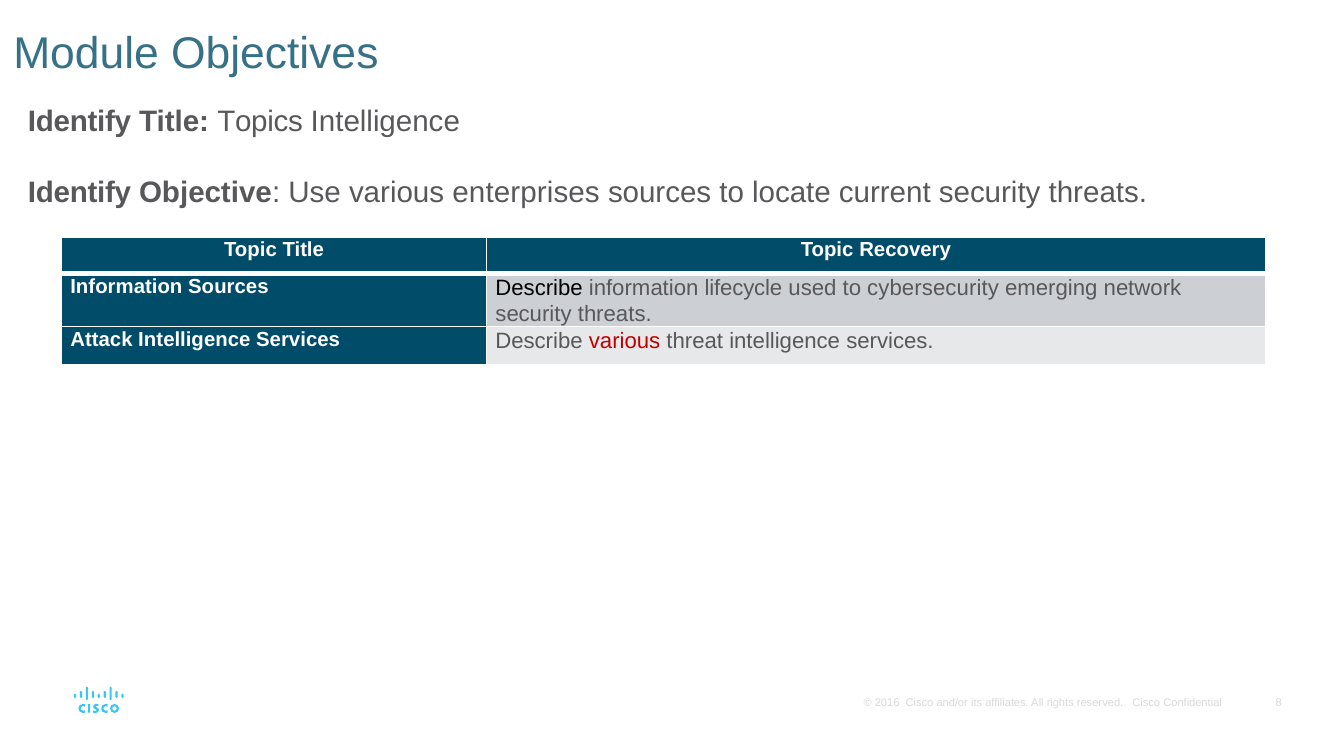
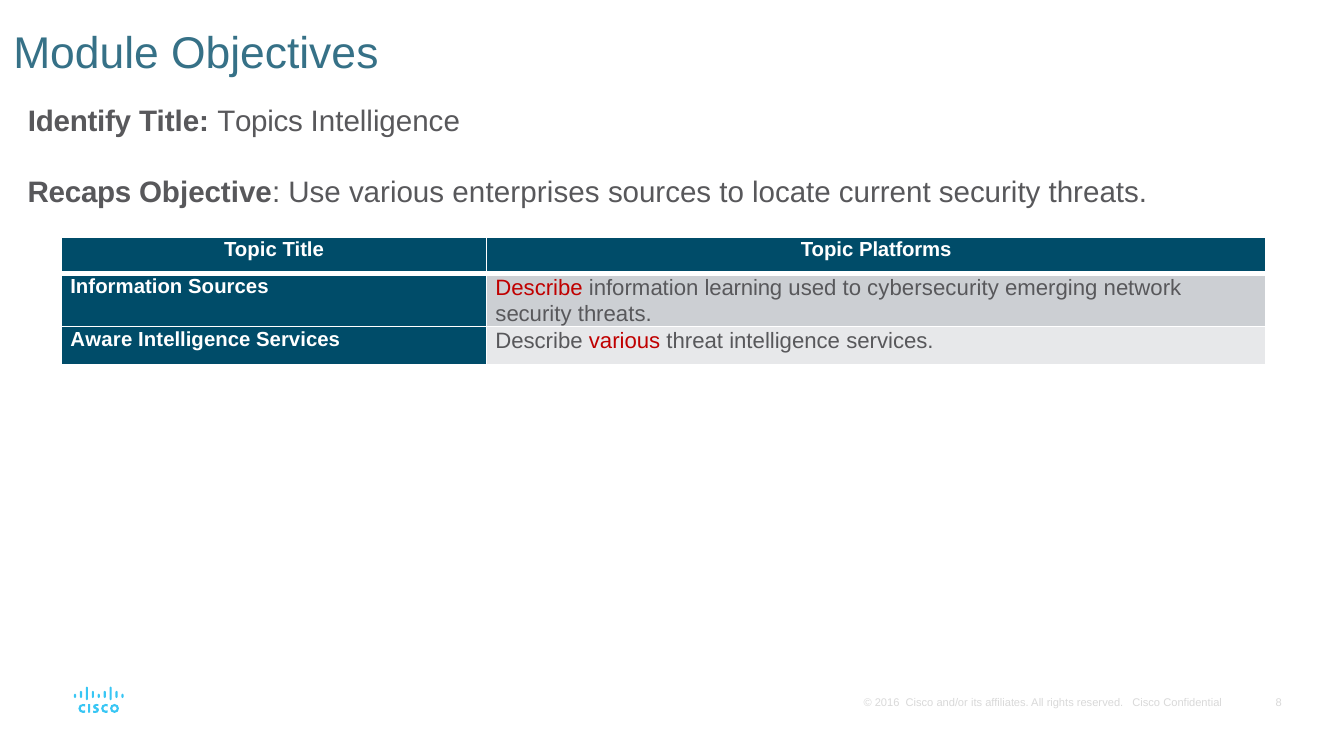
Identify at (79, 193): Identify -> Recaps
Recovery: Recovery -> Platforms
Describe at (539, 288) colour: black -> red
lifecycle: lifecycle -> learning
Attack: Attack -> Aware
